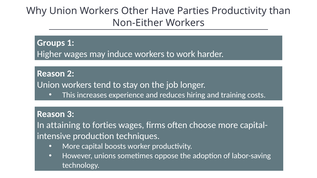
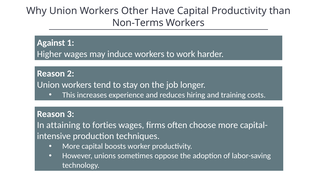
Have Parties: Parties -> Capital
Non-Either: Non-Either -> Non-Terms
Groups: Groups -> Against
